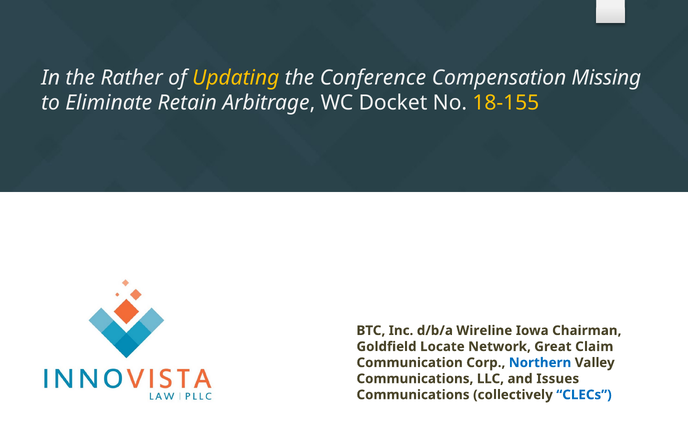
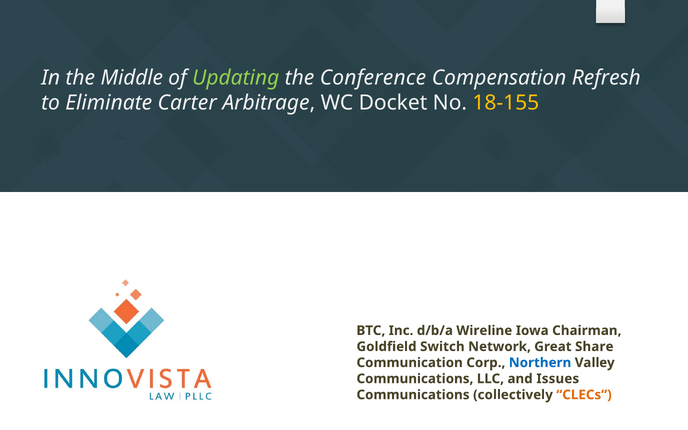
Rather: Rather -> Middle
Updating colour: yellow -> light green
Missing: Missing -> Refresh
Retain: Retain -> Carter
Locate: Locate -> Switch
Claim: Claim -> Share
CLECs colour: blue -> orange
